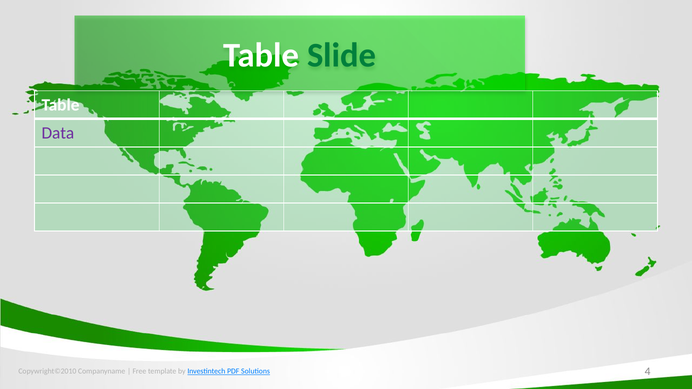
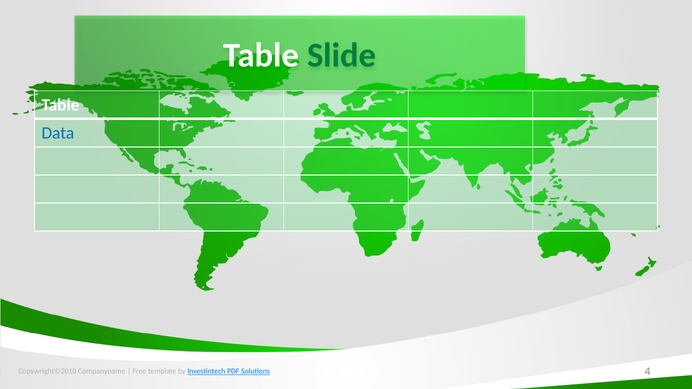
Data colour: purple -> blue
